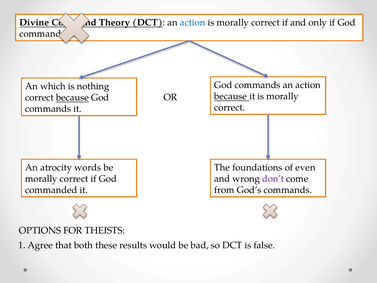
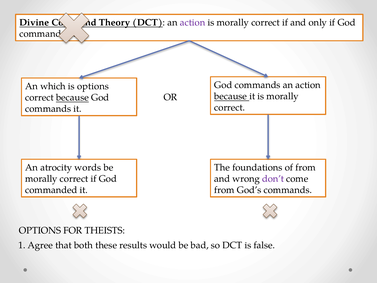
action at (193, 23) colour: blue -> purple
is nothing: nothing -> options
of even: even -> from
